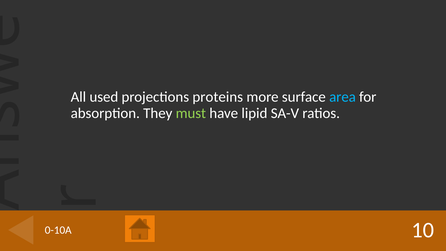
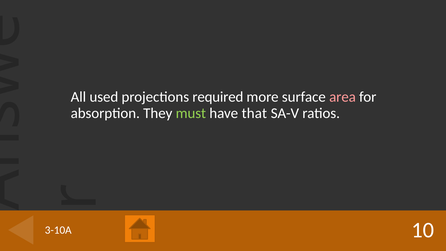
proteins: proteins -> required
area colour: light blue -> pink
lipid: lipid -> that
0-10A: 0-10A -> 3-10A
